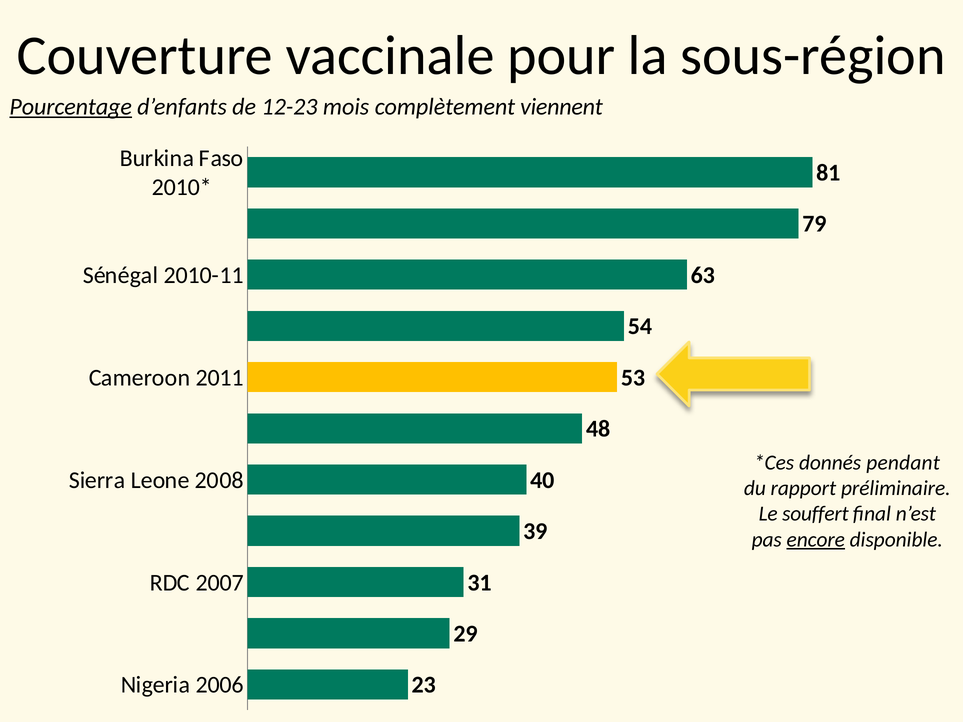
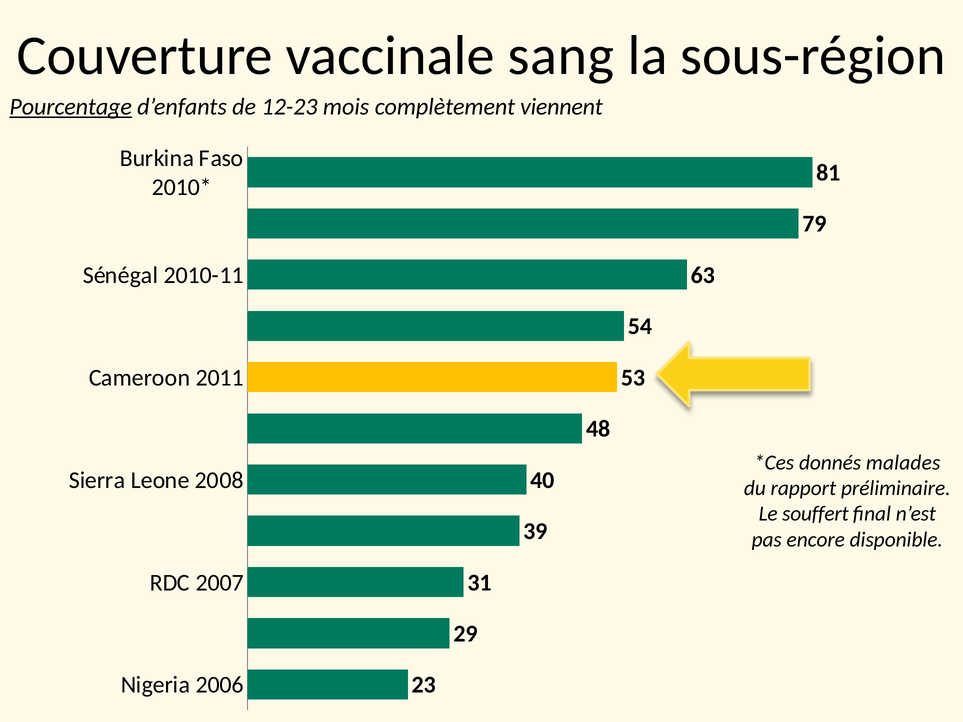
pour: pour -> sang
pendant: pendant -> malades
encore underline: present -> none
